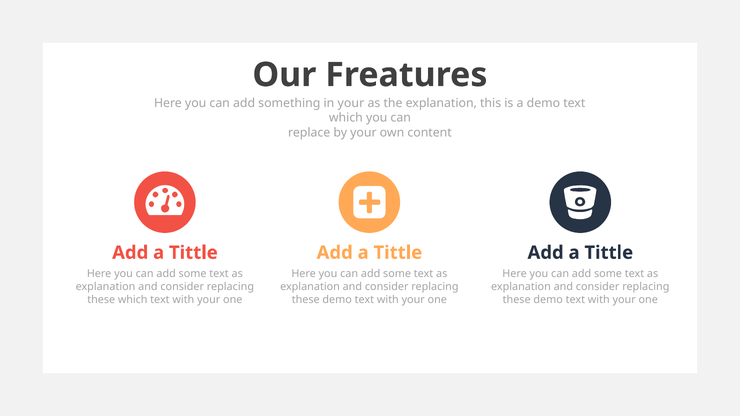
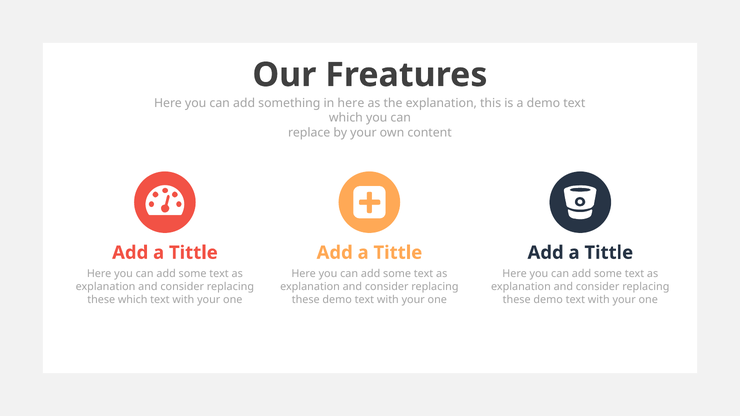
in your: your -> here
